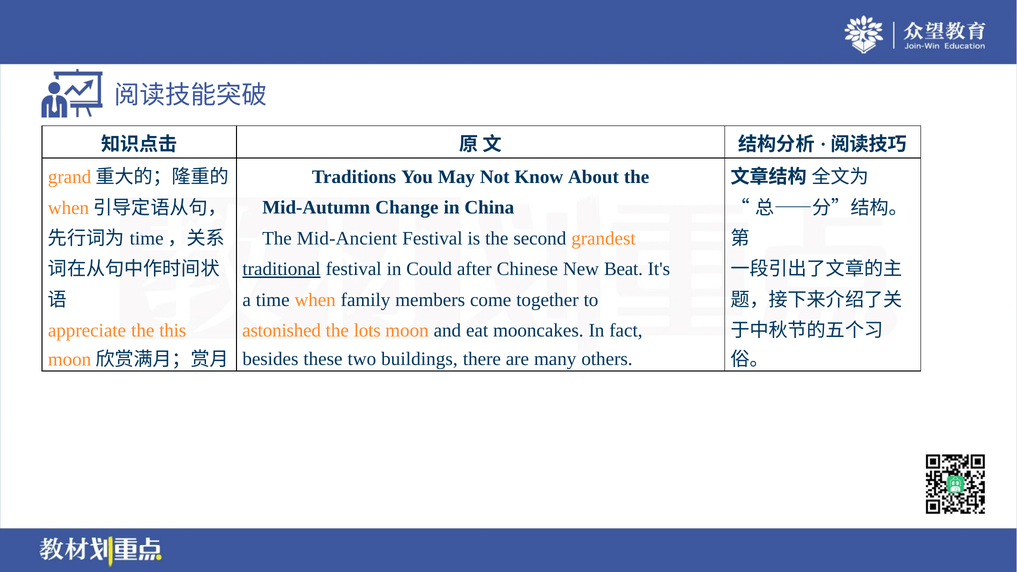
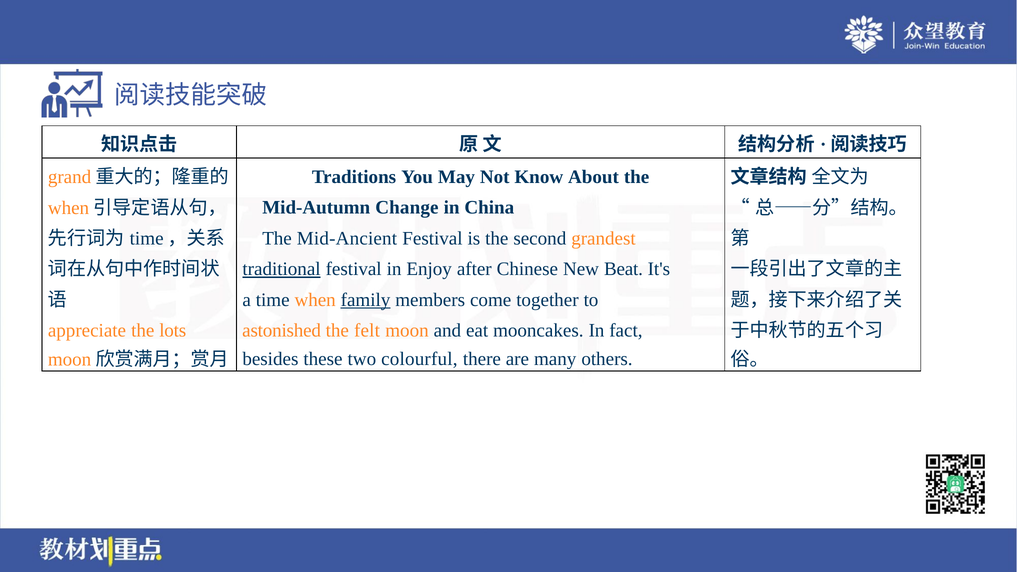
Could: Could -> Enjoy
family underline: none -> present
this: this -> lots
lots: lots -> felt
buildings: buildings -> colourful
